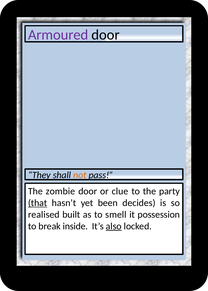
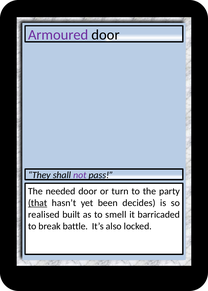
not colour: orange -> purple
zombie: zombie -> needed
clue: clue -> turn
possession: possession -> barricaded
inside: inside -> battle
also underline: present -> none
